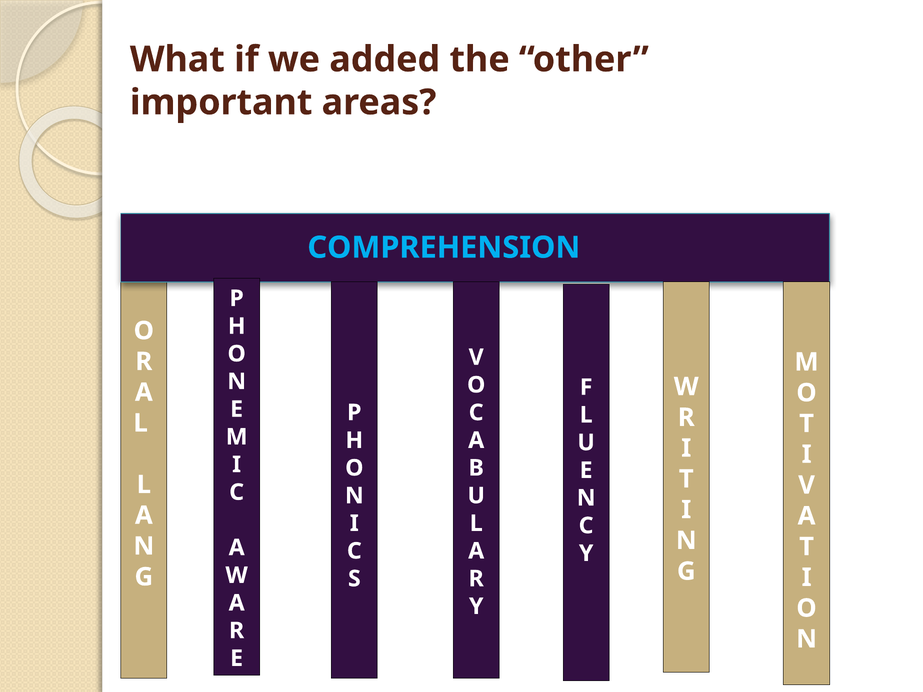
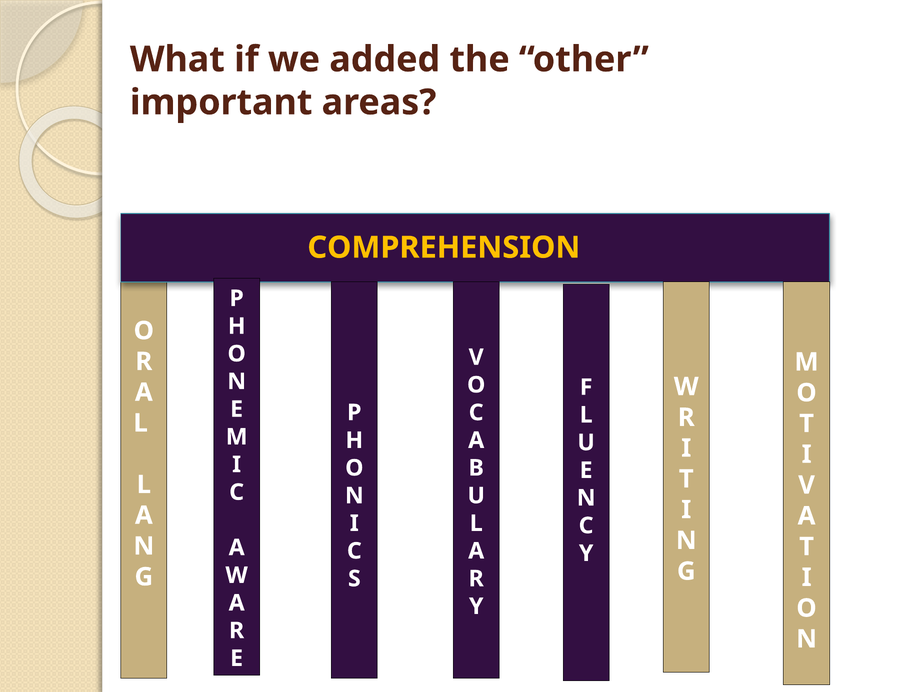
COMPREHENSION colour: light blue -> yellow
